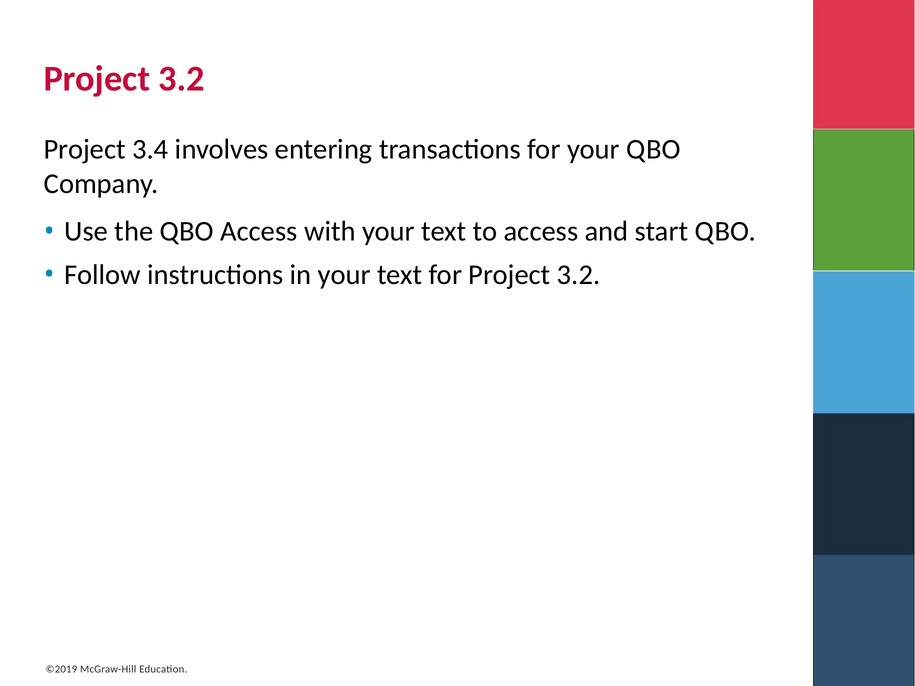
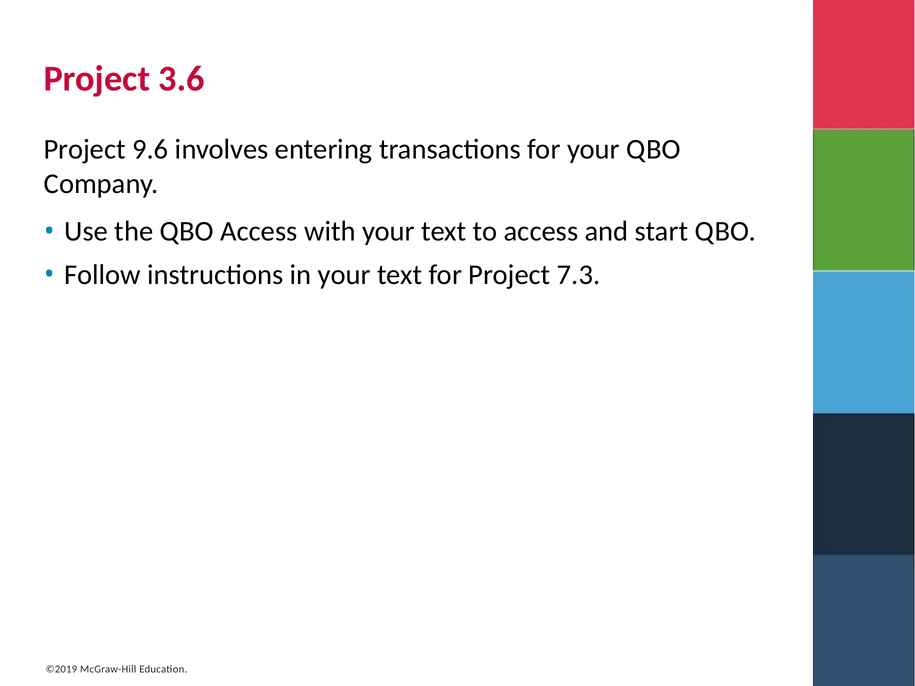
3.2 at (181, 79): 3.2 -> 3.6
3.4: 3.4 -> 9.6
for Project 3.2: 3.2 -> 7.3
